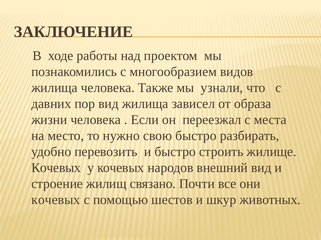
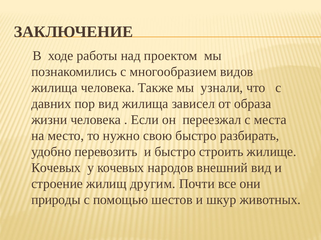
связано: связано -> другим
кочевых at (56, 200): кочевых -> природы
